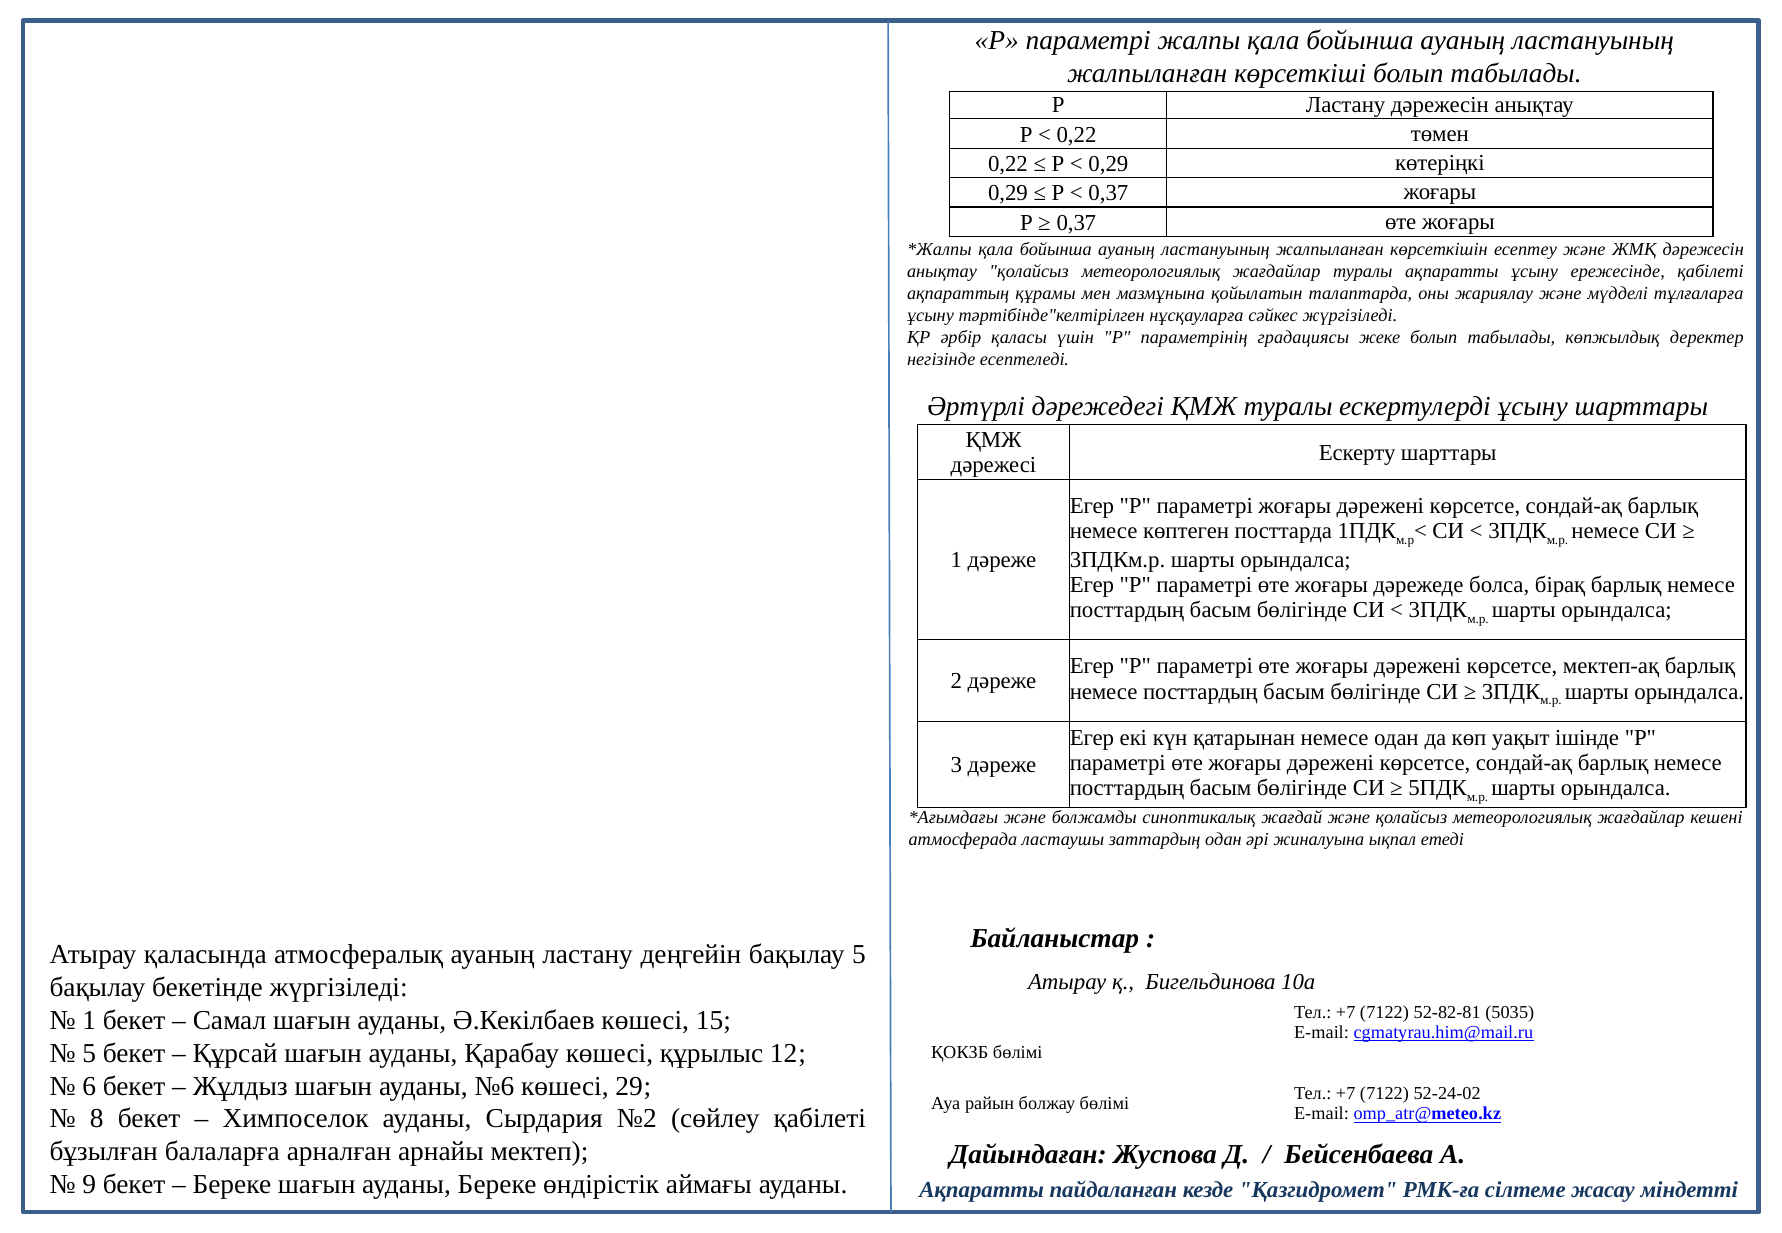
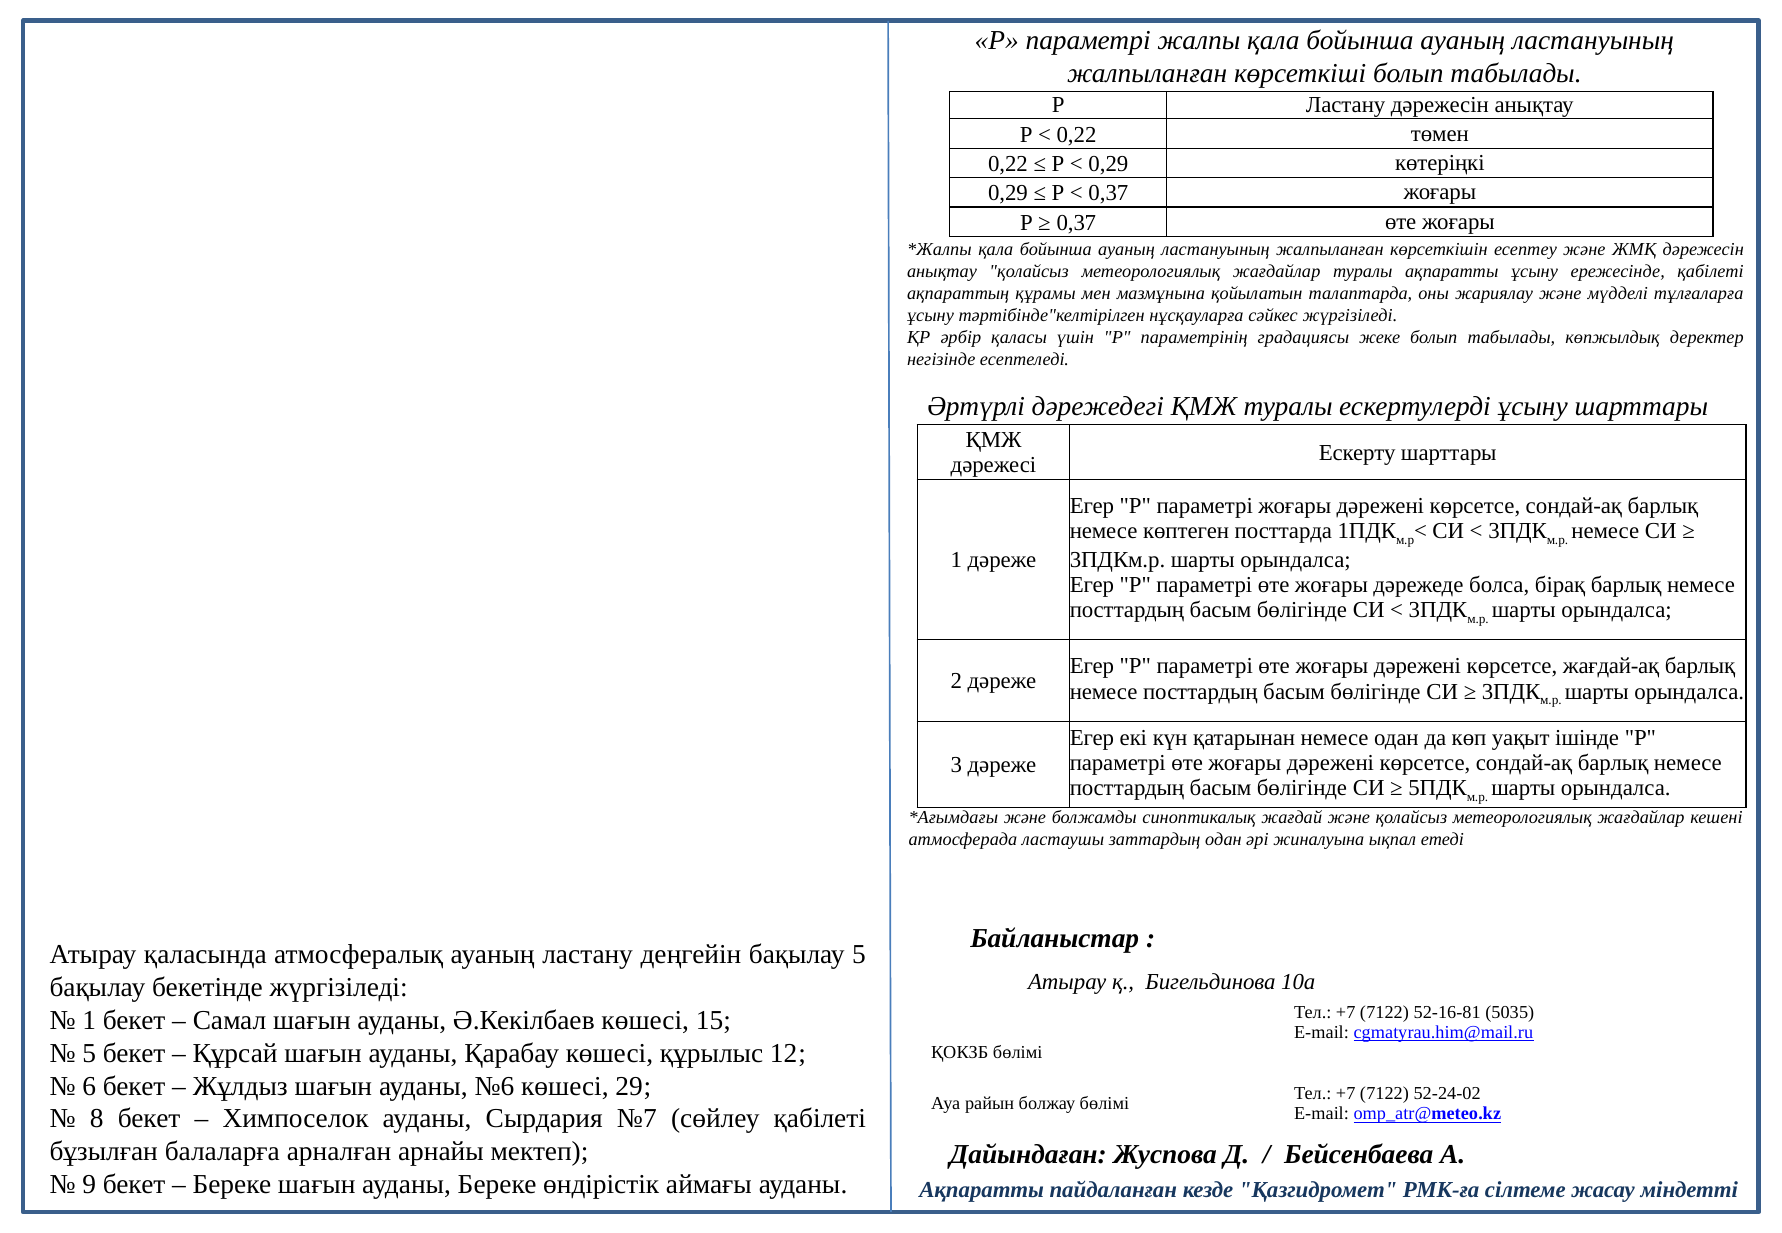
мектеп-ақ: мектеп-ақ -> жағдай-ақ
52-82-81: 52-82-81 -> 52-16-81
№2: №2 -> №7
